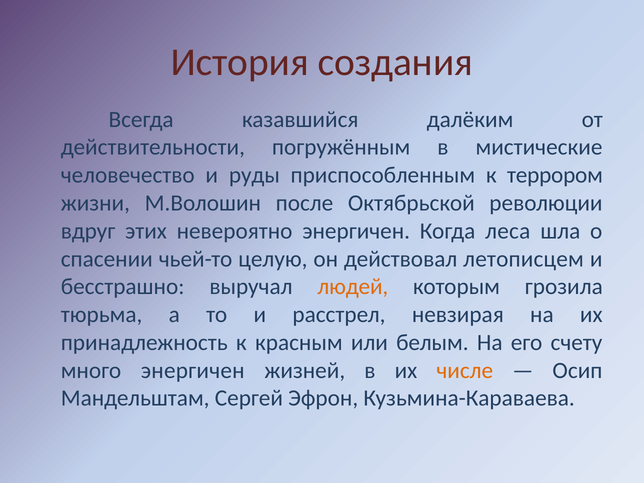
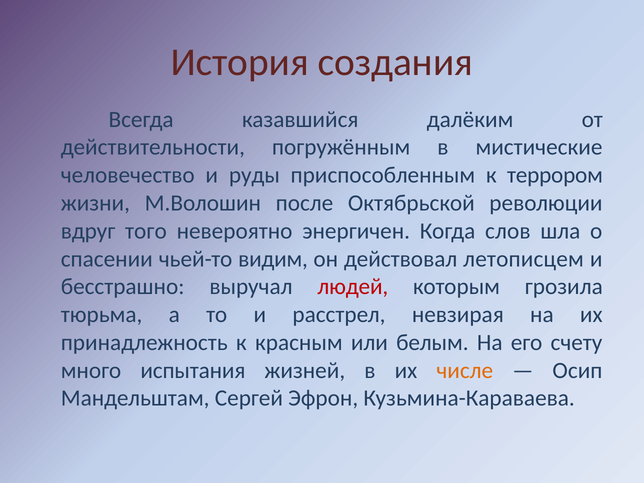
этих: этих -> того
леса: леса -> слов
целую: целую -> видим
людей colour: orange -> red
много энергичен: энергичен -> испытания
